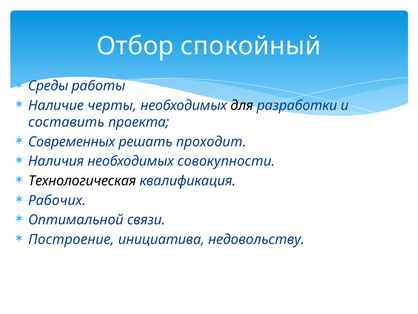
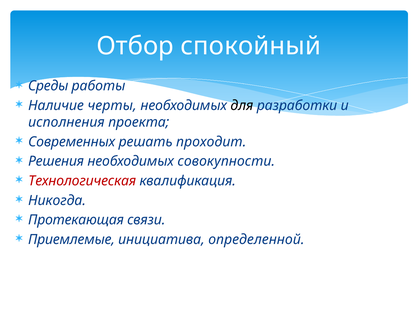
составить: составить -> исполнения
Наличия: Наличия -> Решения
Технологическая colour: black -> red
Рабочих: Рабочих -> Никогда
Оптимальной: Оптимальной -> Протекающая
Построение: Построение -> Приемлемые
недовольству: недовольству -> определенной
